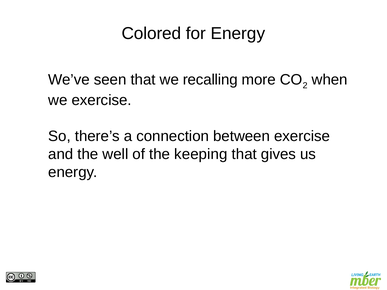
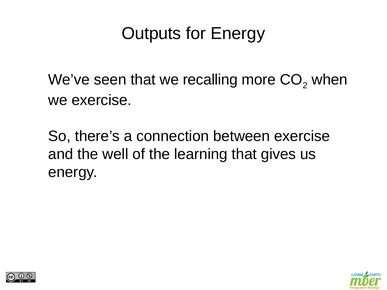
Colored: Colored -> Outputs
keeping: keeping -> learning
